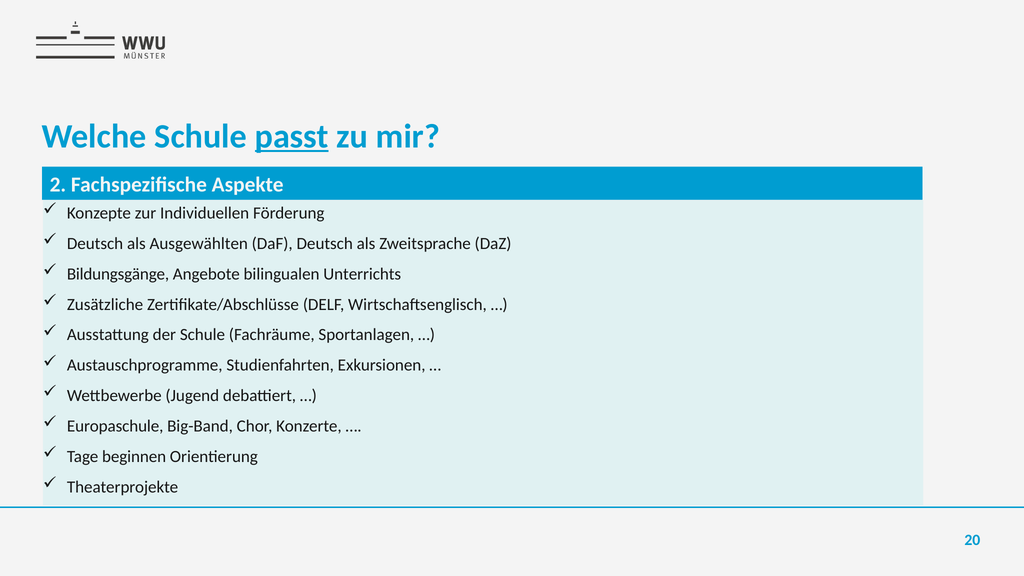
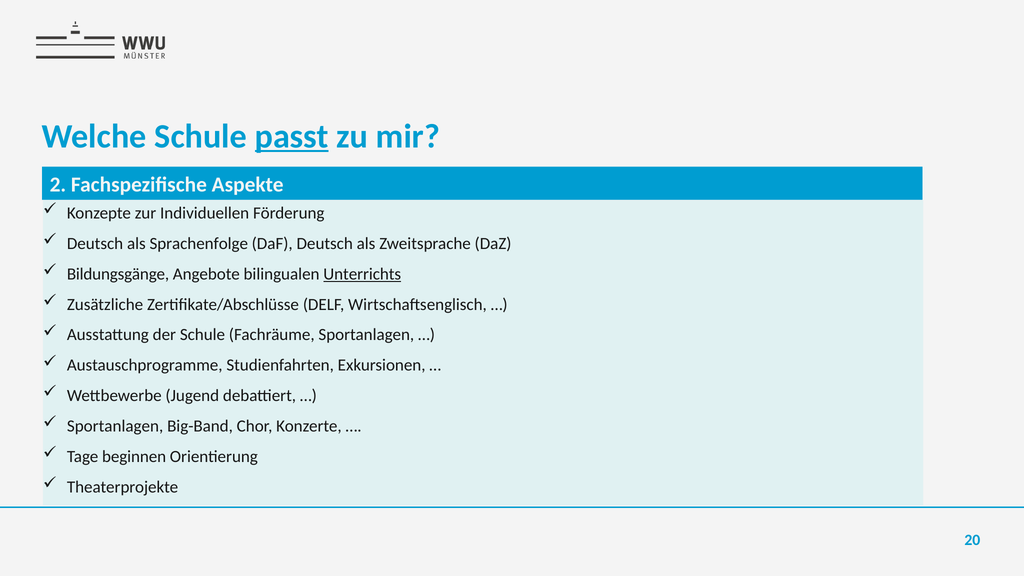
Ausgewählten: Ausgewählten -> Sprachenfolge
Unterrichts underline: none -> present
Europaschule at (115, 426): Europaschule -> Sportanlagen
